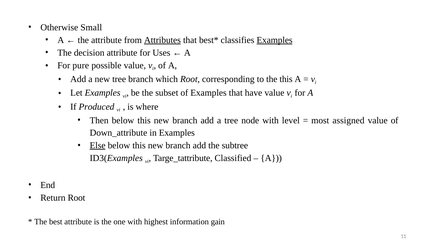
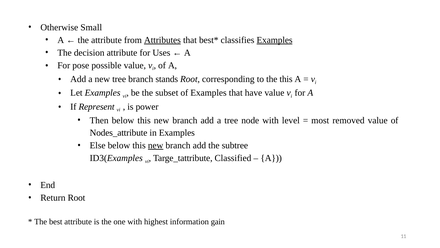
pure: pure -> pose
which: which -> stands
Produced: Produced -> Represent
where: where -> power
assigned: assigned -> removed
Down_attribute: Down_attribute -> Nodes_attribute
Else underline: present -> none
new at (156, 145) underline: none -> present
